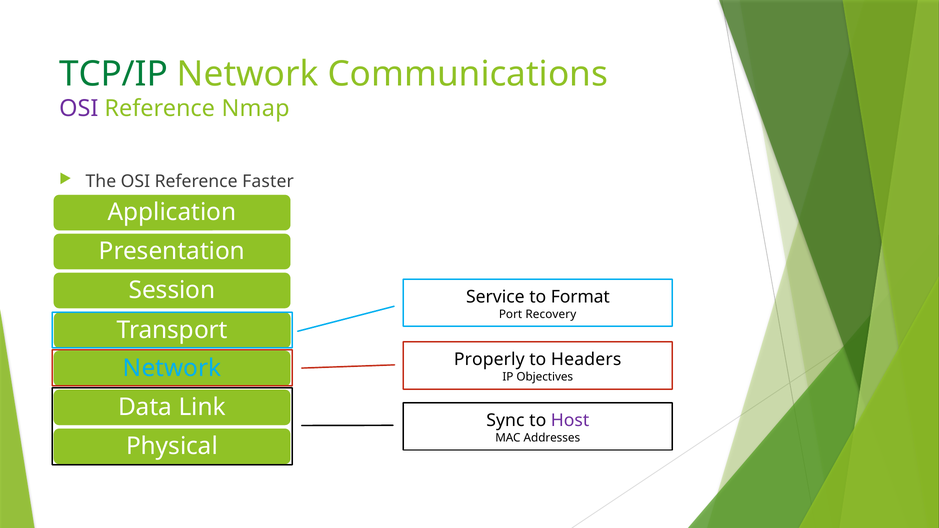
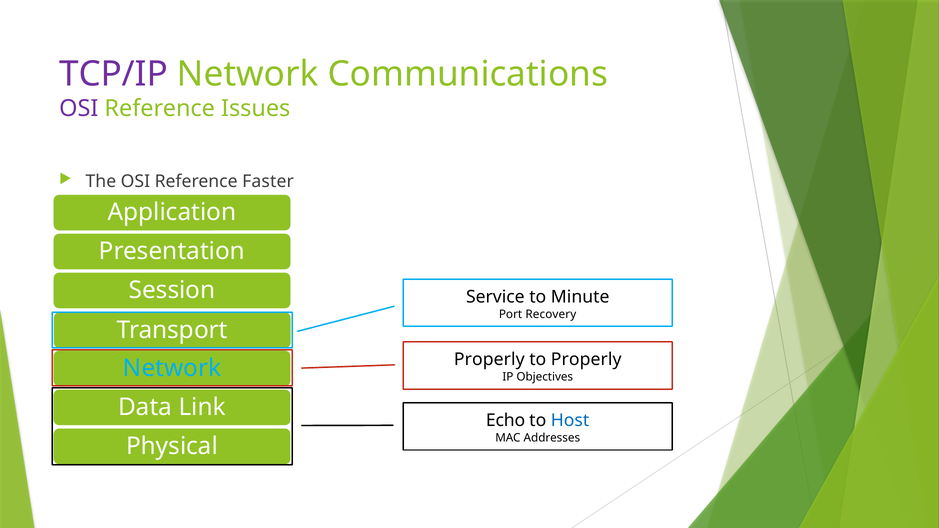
TCP/IP colour: green -> purple
Nmap: Nmap -> Issues
Format: Format -> Minute
to Headers: Headers -> Properly
Sync: Sync -> Echo
Host colour: purple -> blue
